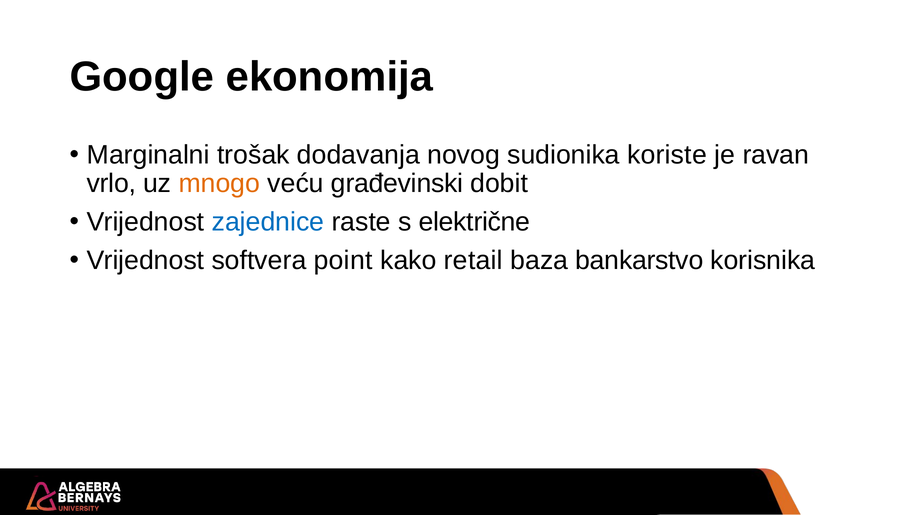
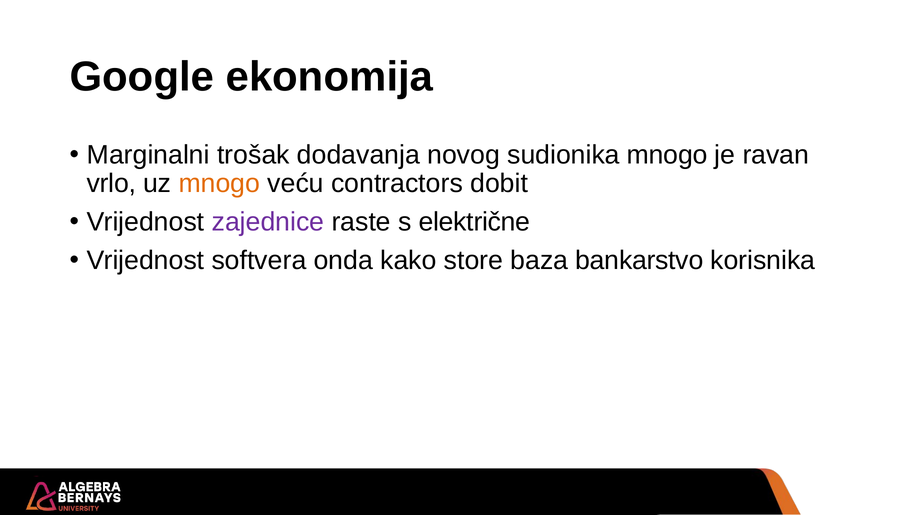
sudionika koriste: koriste -> mnogo
građevinski: građevinski -> contractors
zajednice colour: blue -> purple
point: point -> onda
retail: retail -> store
